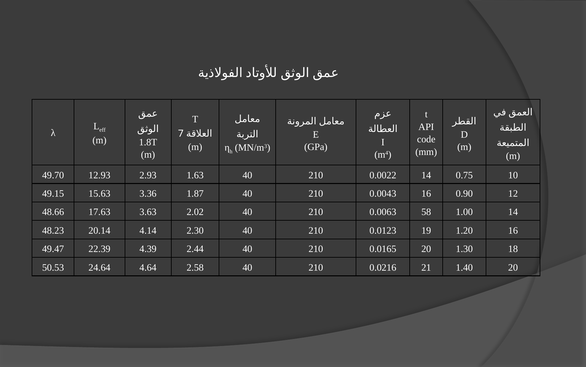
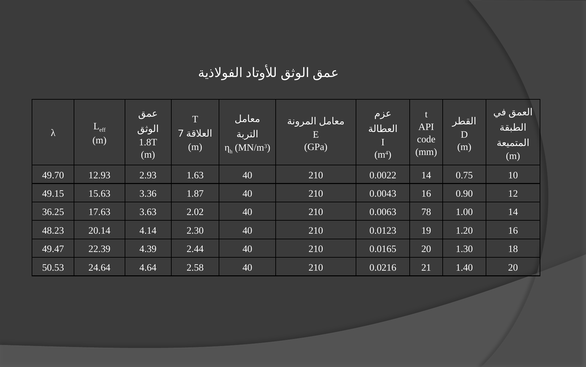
48.66: 48.66 -> 36.25
58: 58 -> 78
